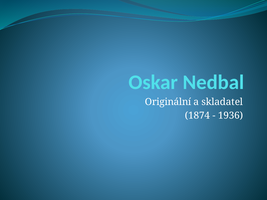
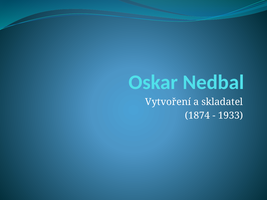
Originální: Originální -> Vytvoření
1936: 1936 -> 1933
